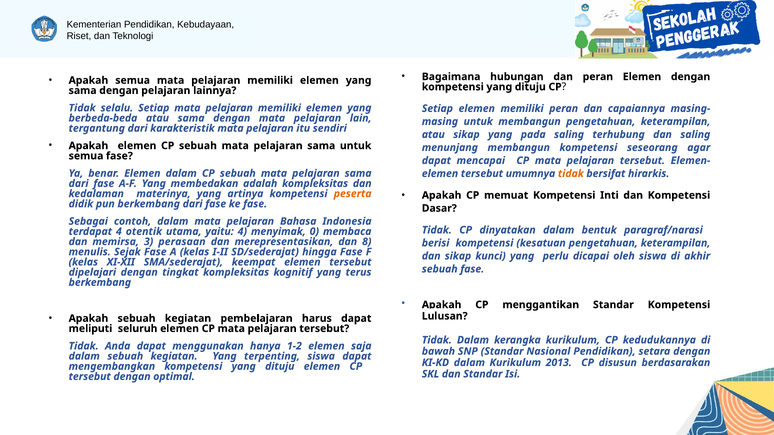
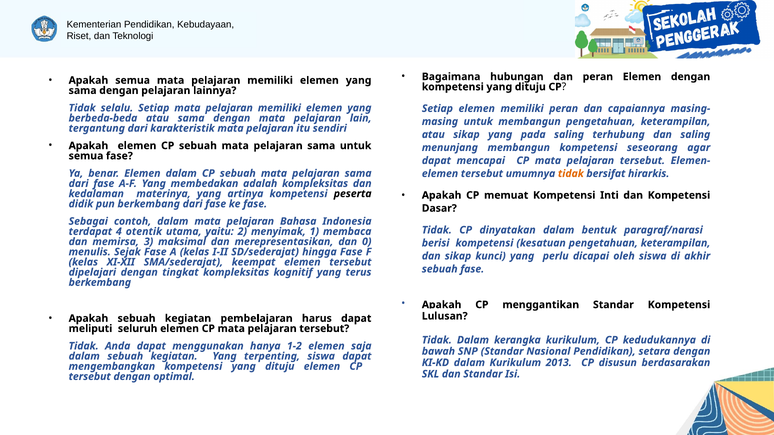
peserta colour: orange -> black
yaitu 4: 4 -> 2
0: 0 -> 1
perasaan: perasaan -> maksimal
8: 8 -> 0
